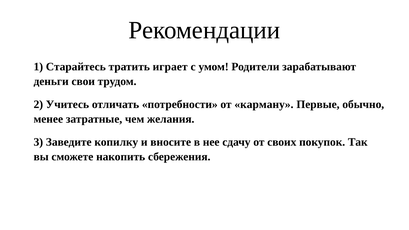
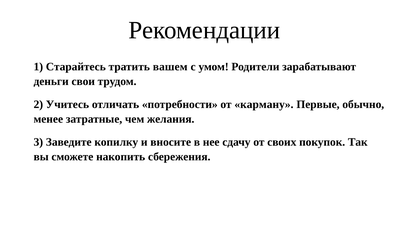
играет: играет -> вашем
